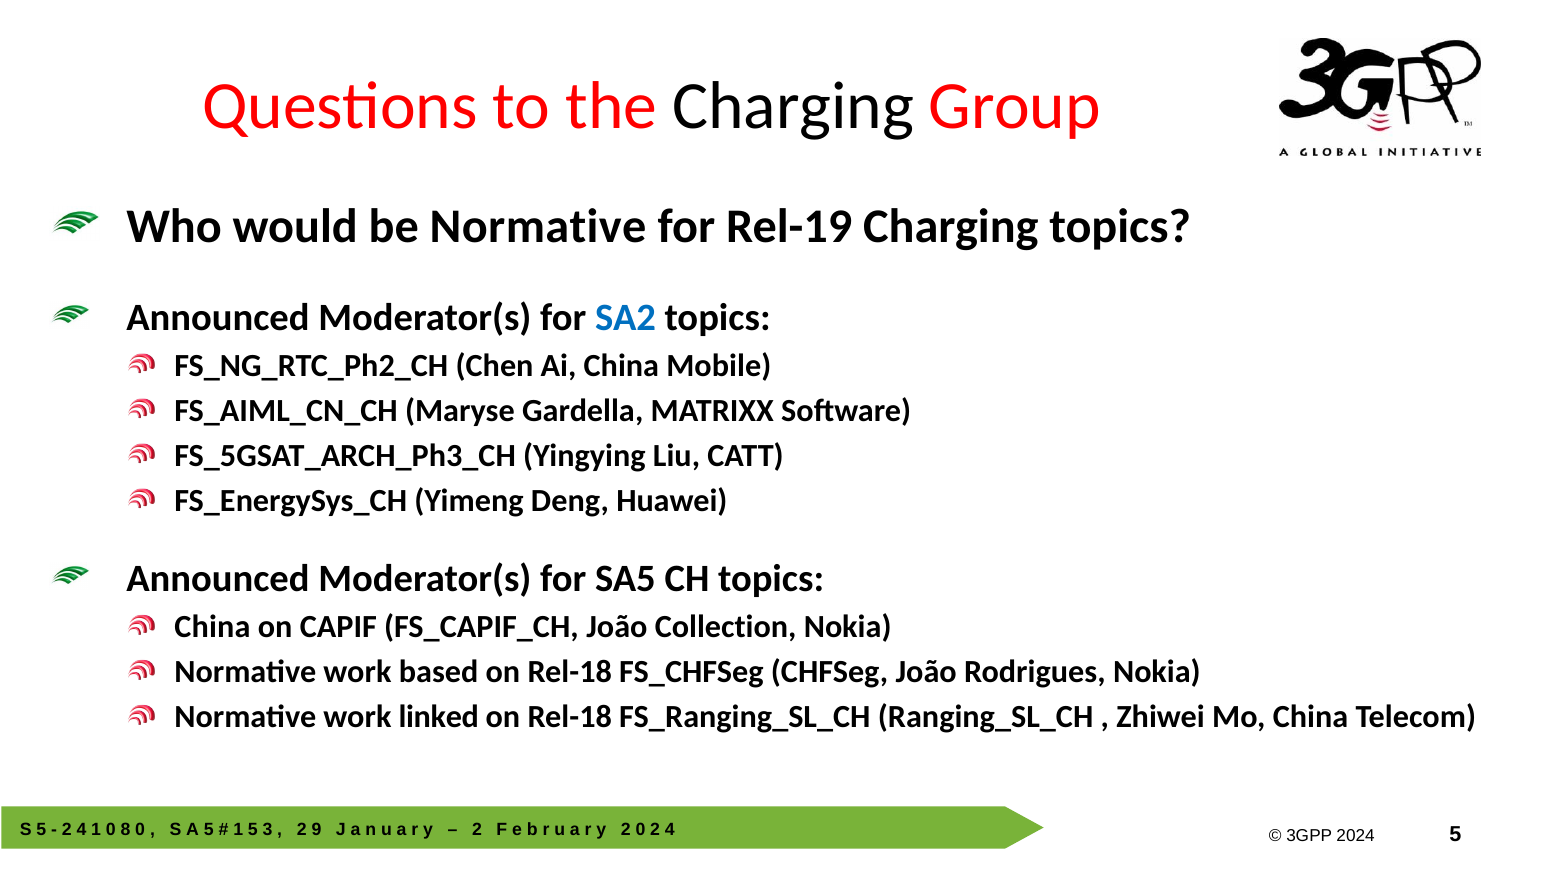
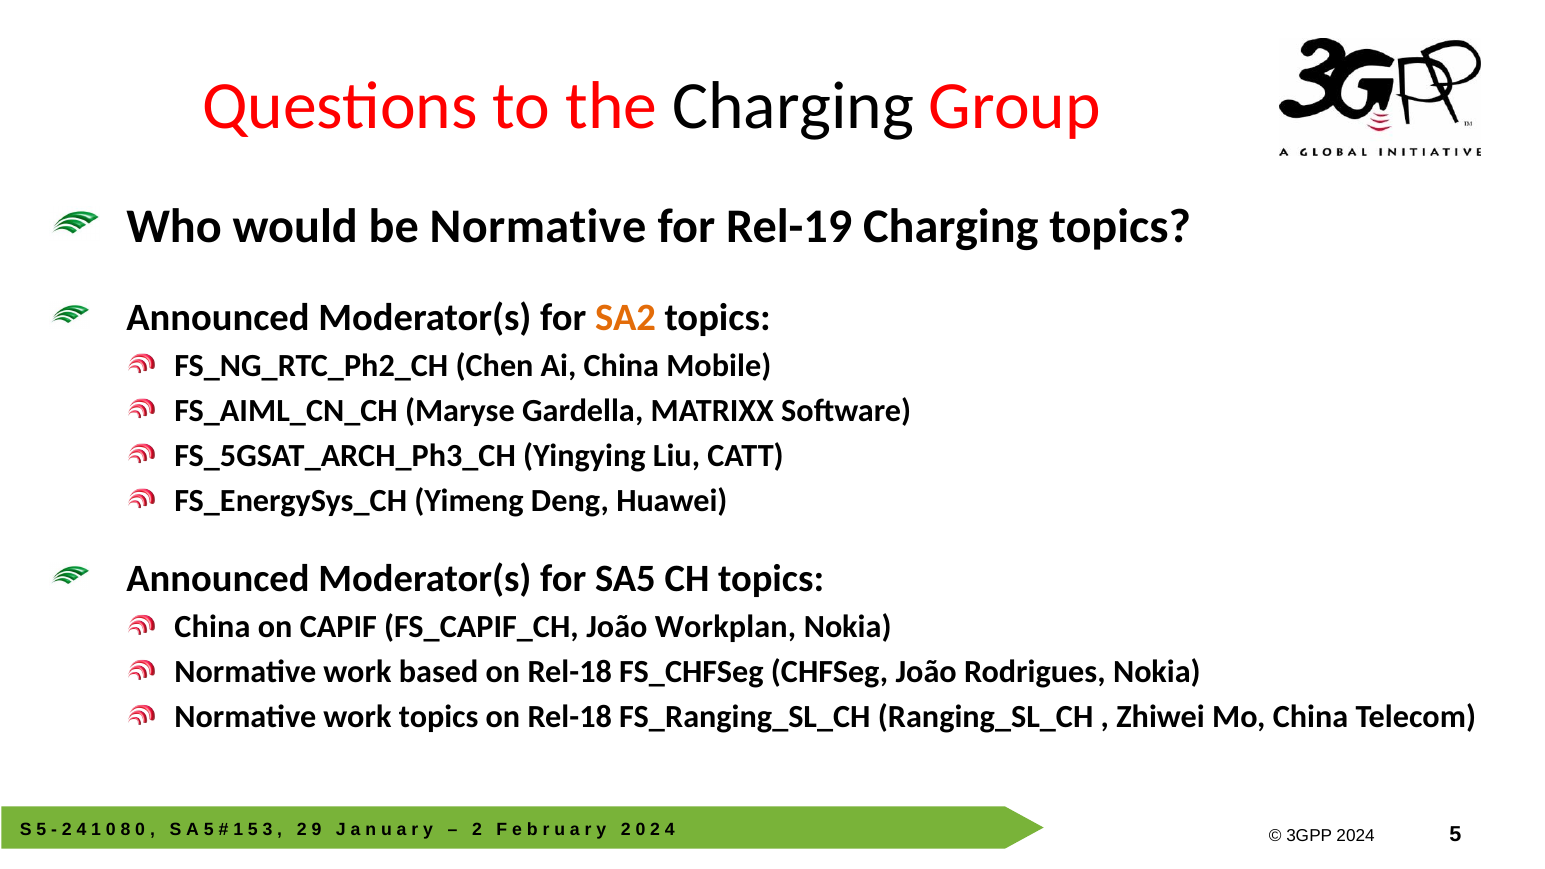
SA2 colour: blue -> orange
Collection: Collection -> Workplan
work linked: linked -> topics
